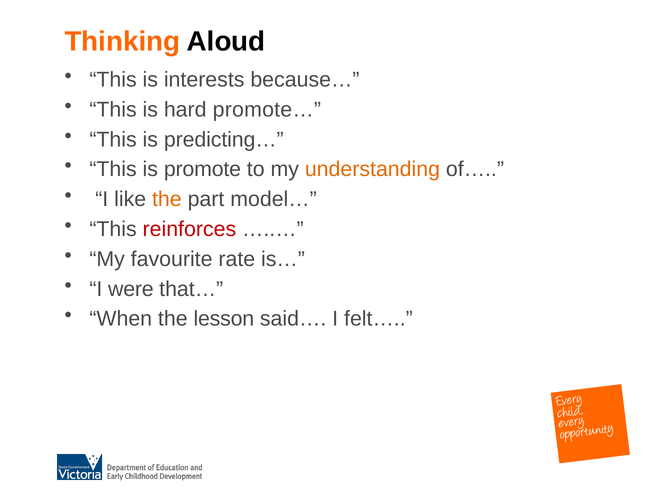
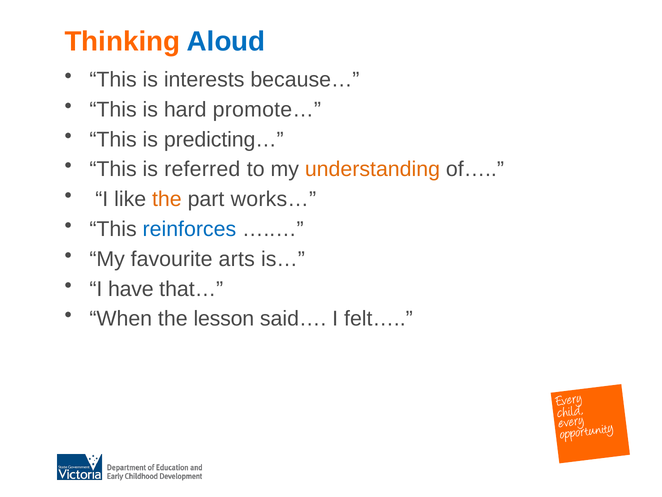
Aloud colour: black -> blue
promote: promote -> referred
model…: model… -> works…
reinforces colour: red -> blue
rate: rate -> arts
were: were -> have
